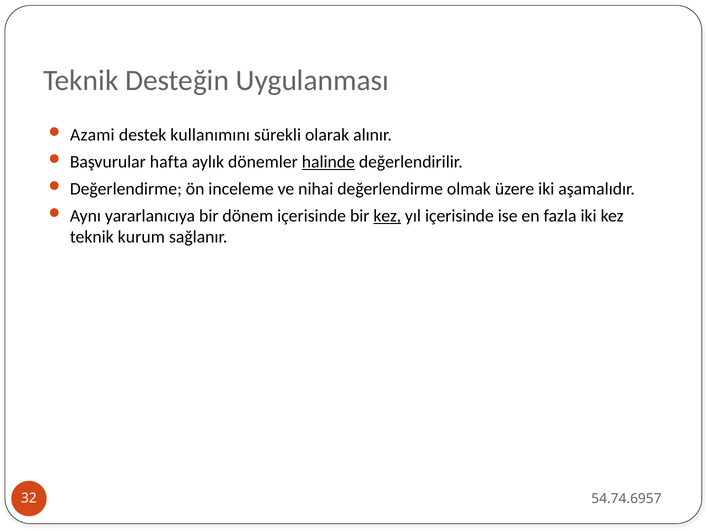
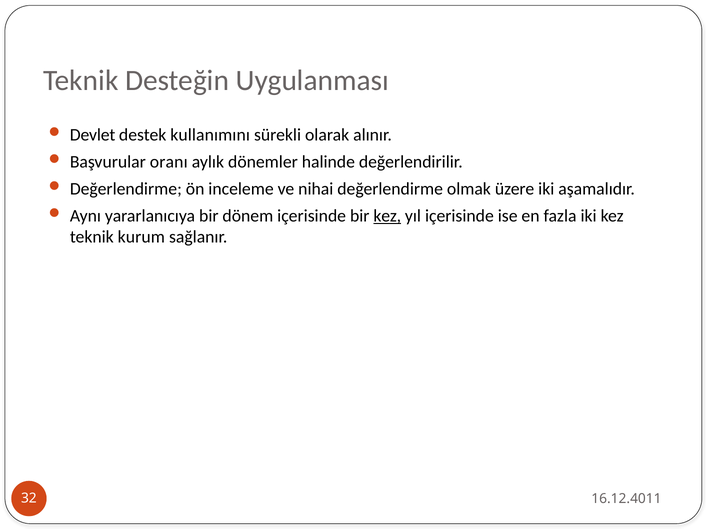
Azami: Azami -> Devlet
hafta: hafta -> oranı
halinde underline: present -> none
54.74.6957: 54.74.6957 -> 16.12.4011
